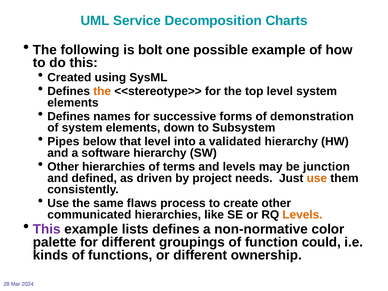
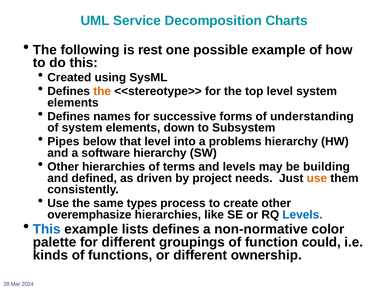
bolt: bolt -> rest
demonstration: demonstration -> understanding
validated: validated -> problems
junction: junction -> building
flaws: flaws -> types
communicated: communicated -> overemphasize
Levels at (302, 215) colour: orange -> blue
This at (47, 229) colour: purple -> blue
